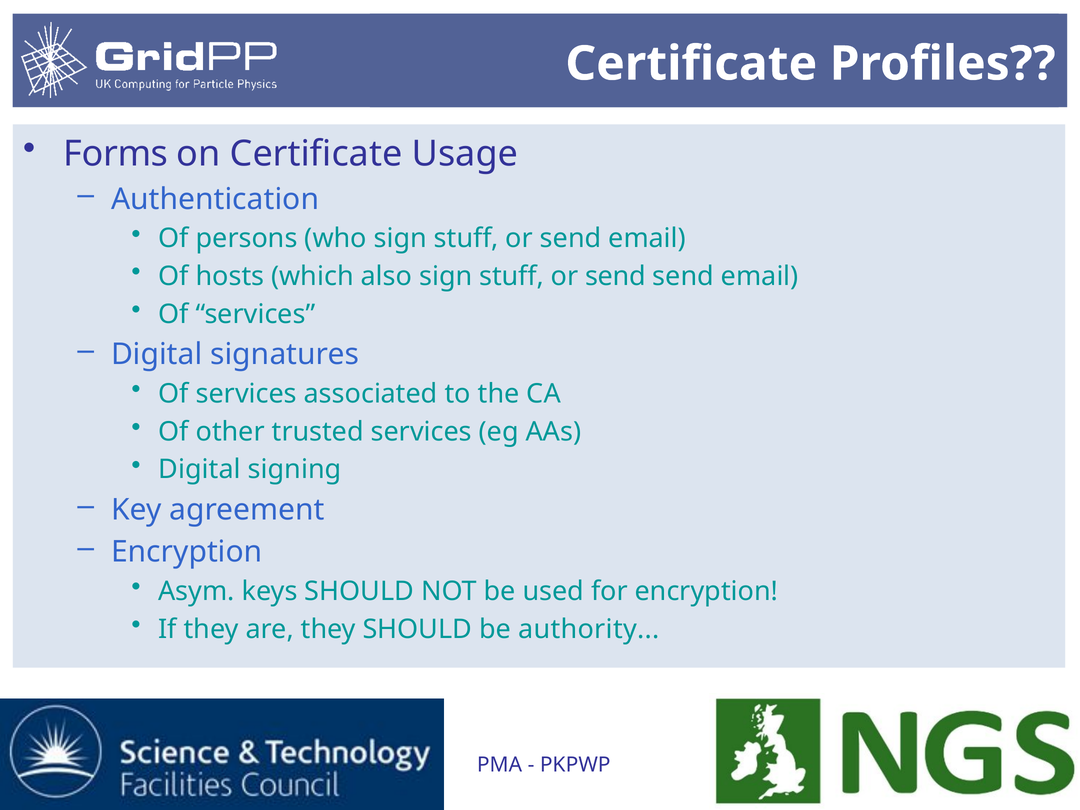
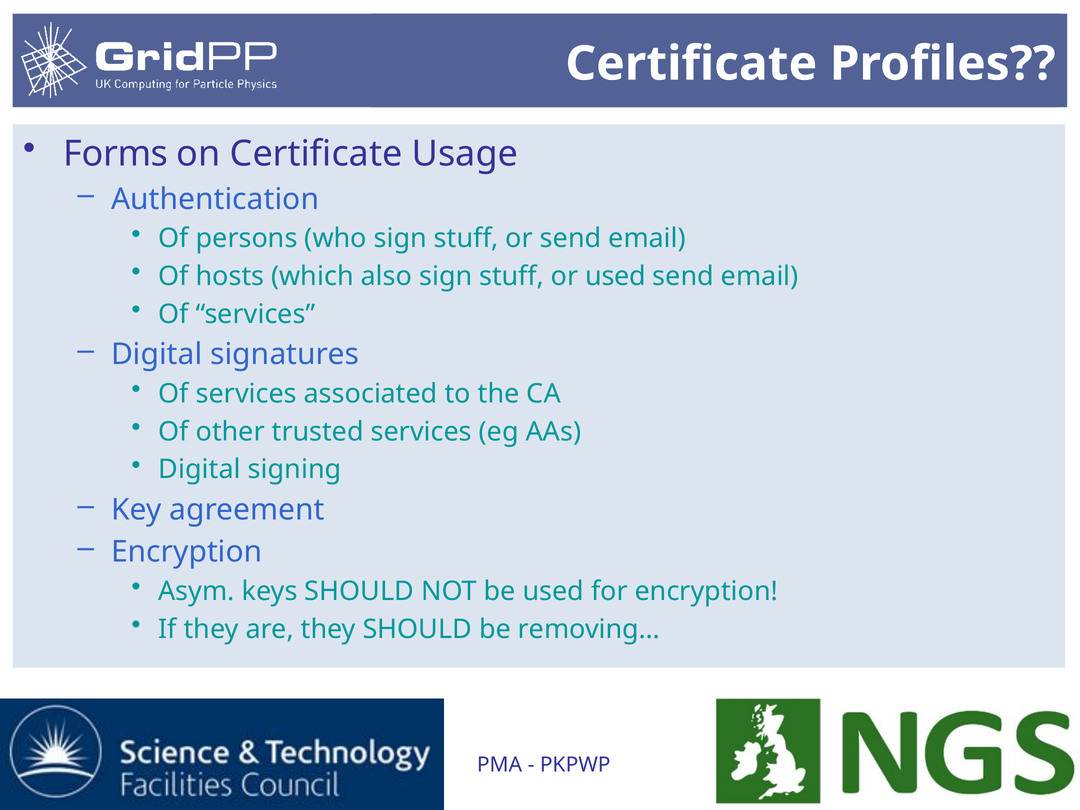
send at (615, 276): send -> used
authority: authority -> removing
